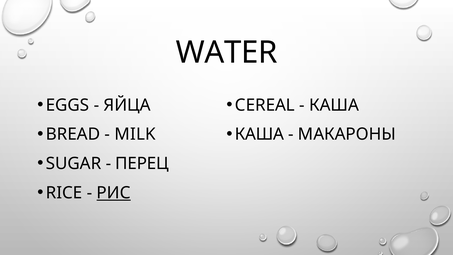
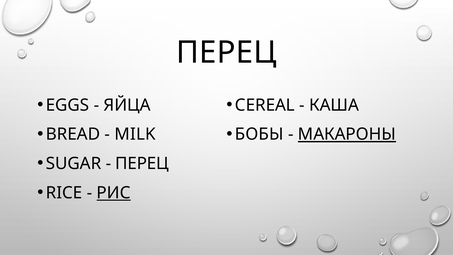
WATER at (227, 52): WATER -> ПЕРЕЦ
КАША at (259, 134): КАША -> БОБЫ
МАКАРОНЫ underline: none -> present
